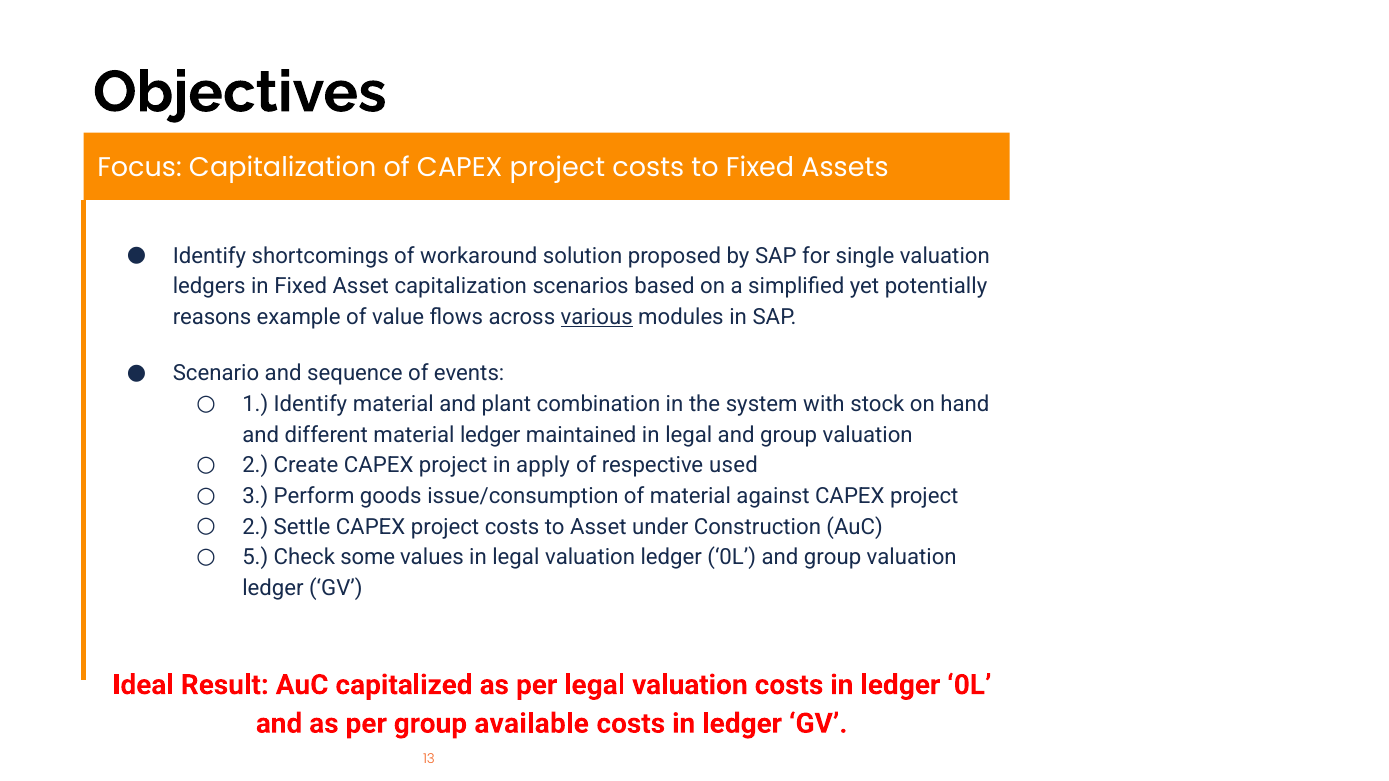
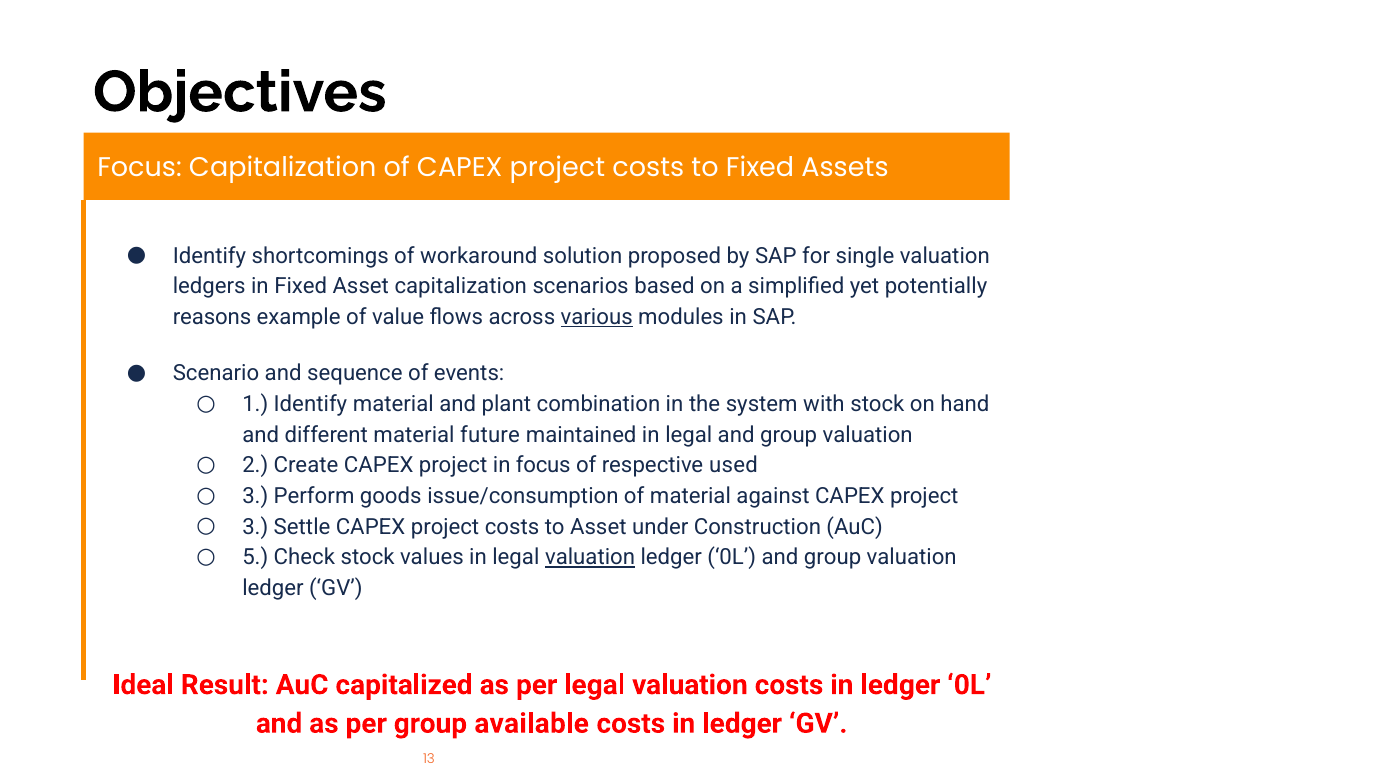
material ledger: ledger -> future
in apply: apply -> focus
2 at (255, 527): 2 -> 3
Check some: some -> stock
valuation at (590, 558) underline: none -> present
